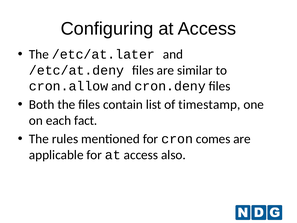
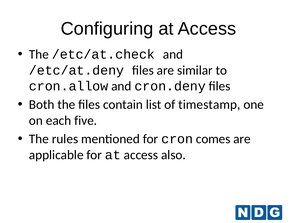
/etc/at.later: /etc/at.later -> /etc/at.check
fact: fact -> five
